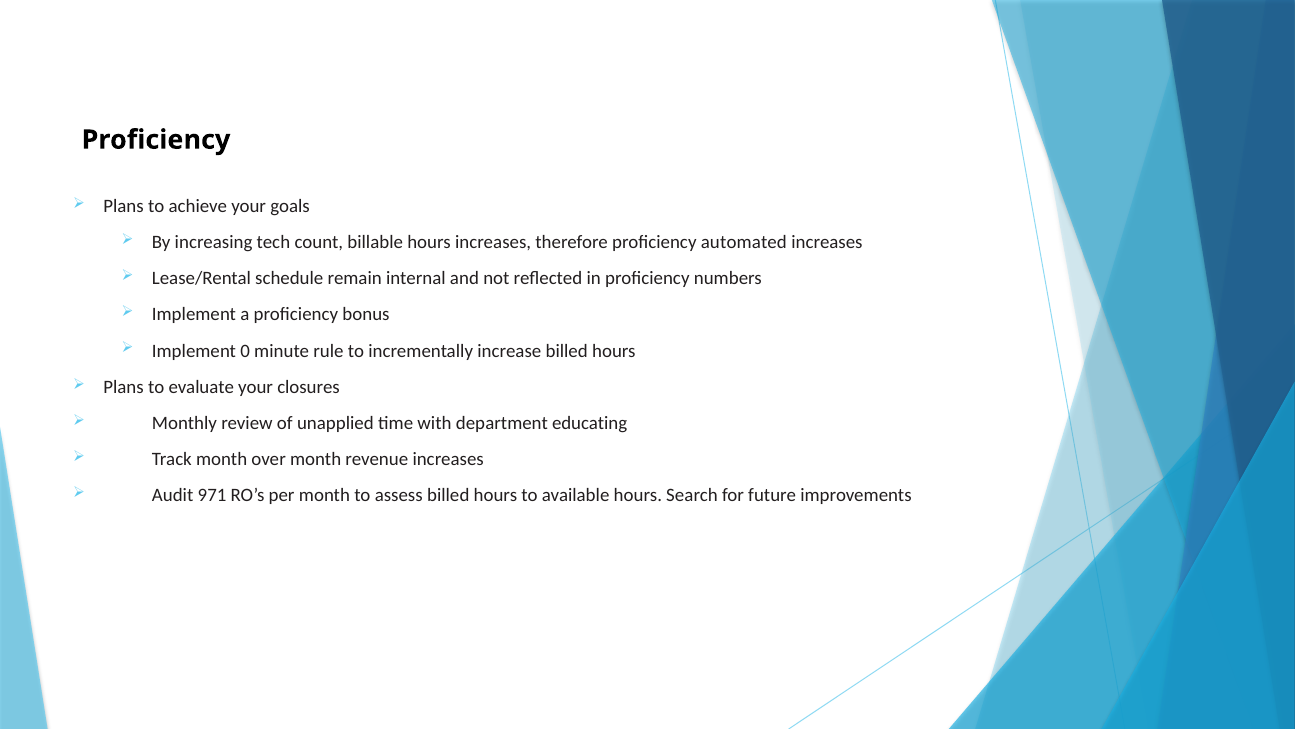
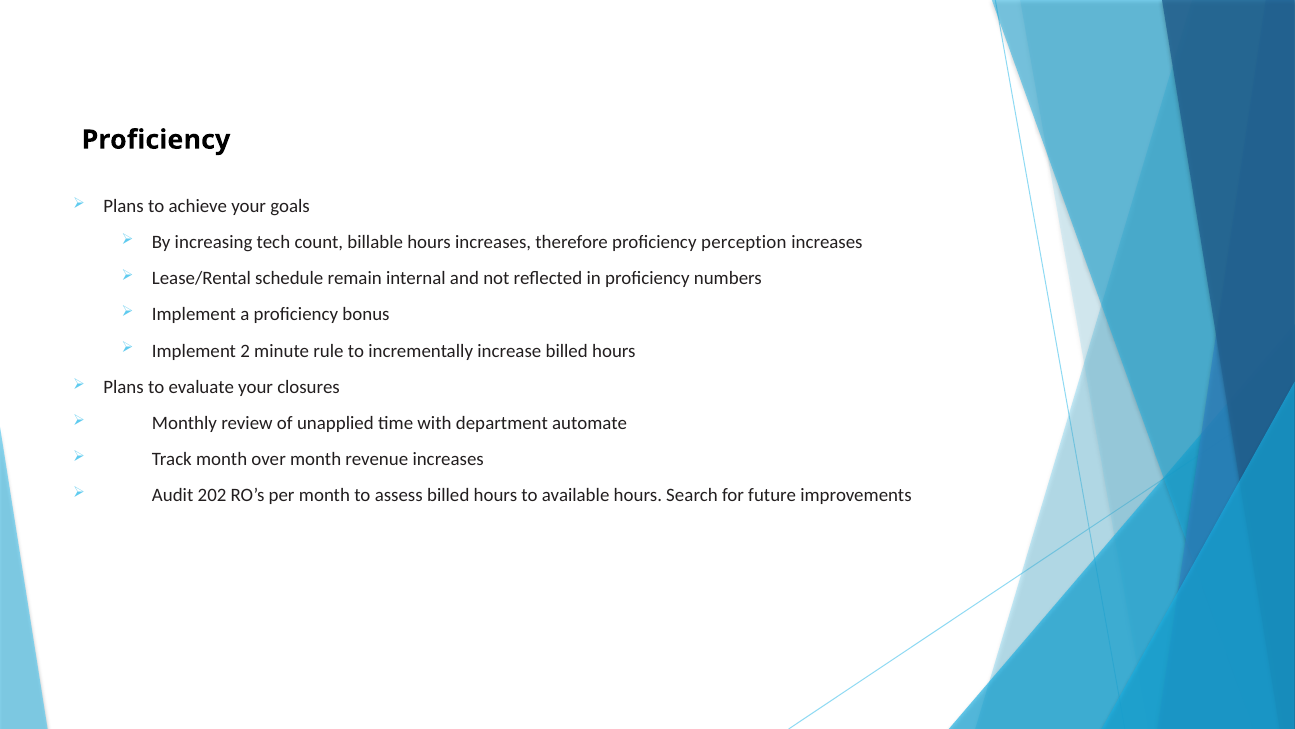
automated: automated -> perception
0: 0 -> 2
educating: educating -> automate
971: 971 -> 202
